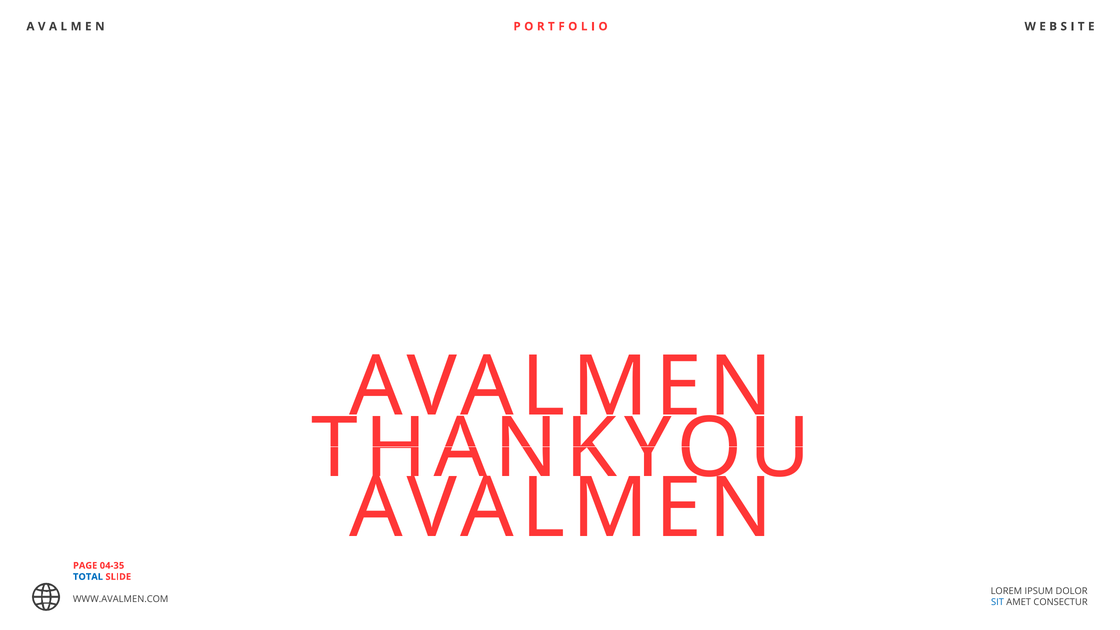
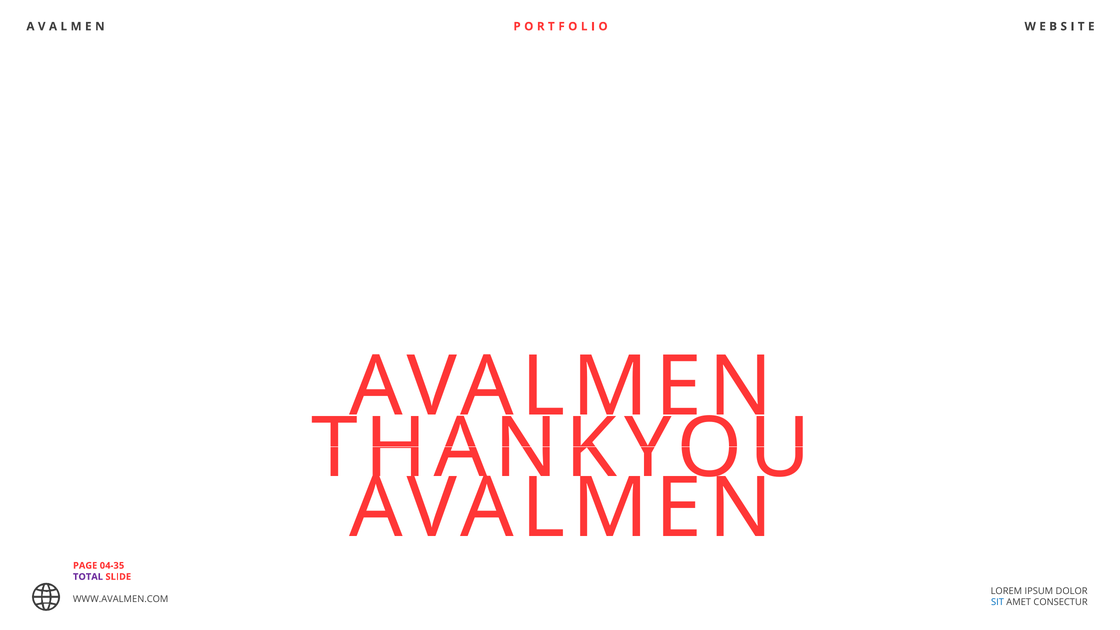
TOTAL colour: blue -> purple
